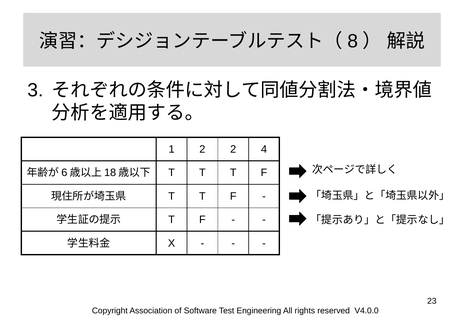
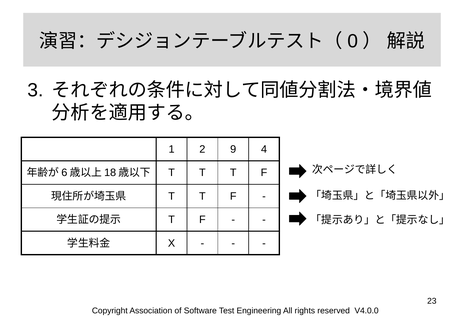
8: 8 -> 0
2 2: 2 -> 9
